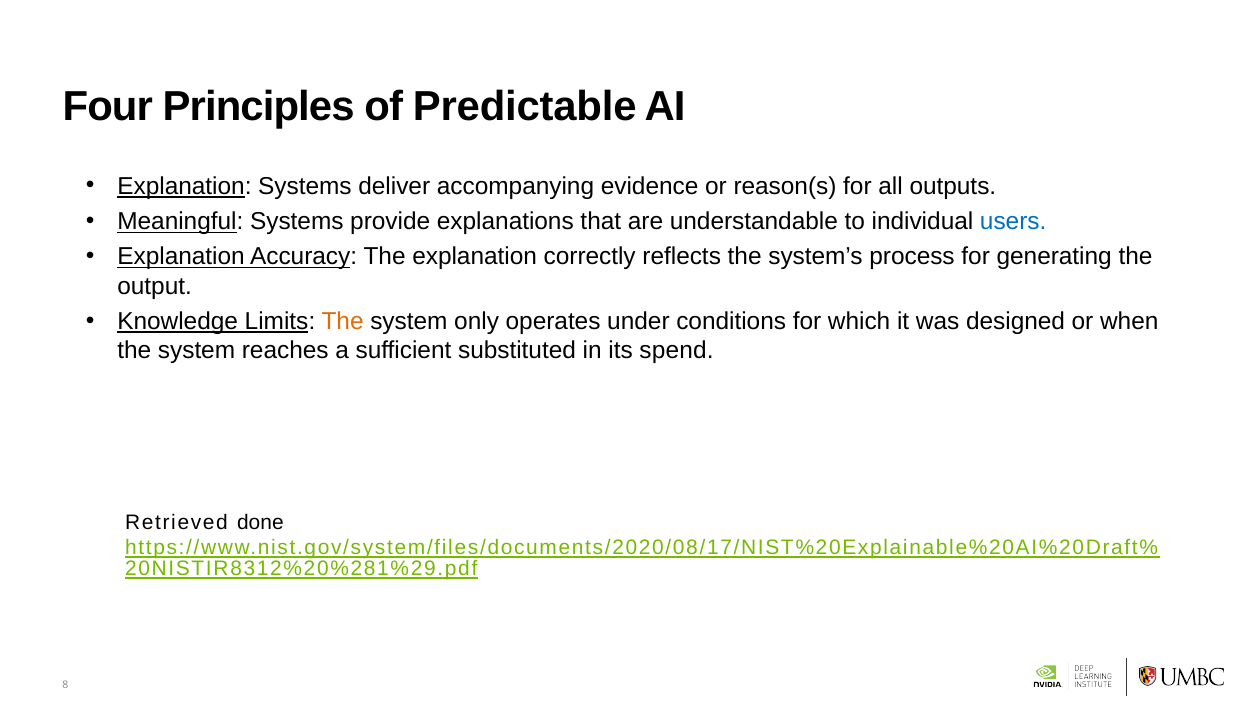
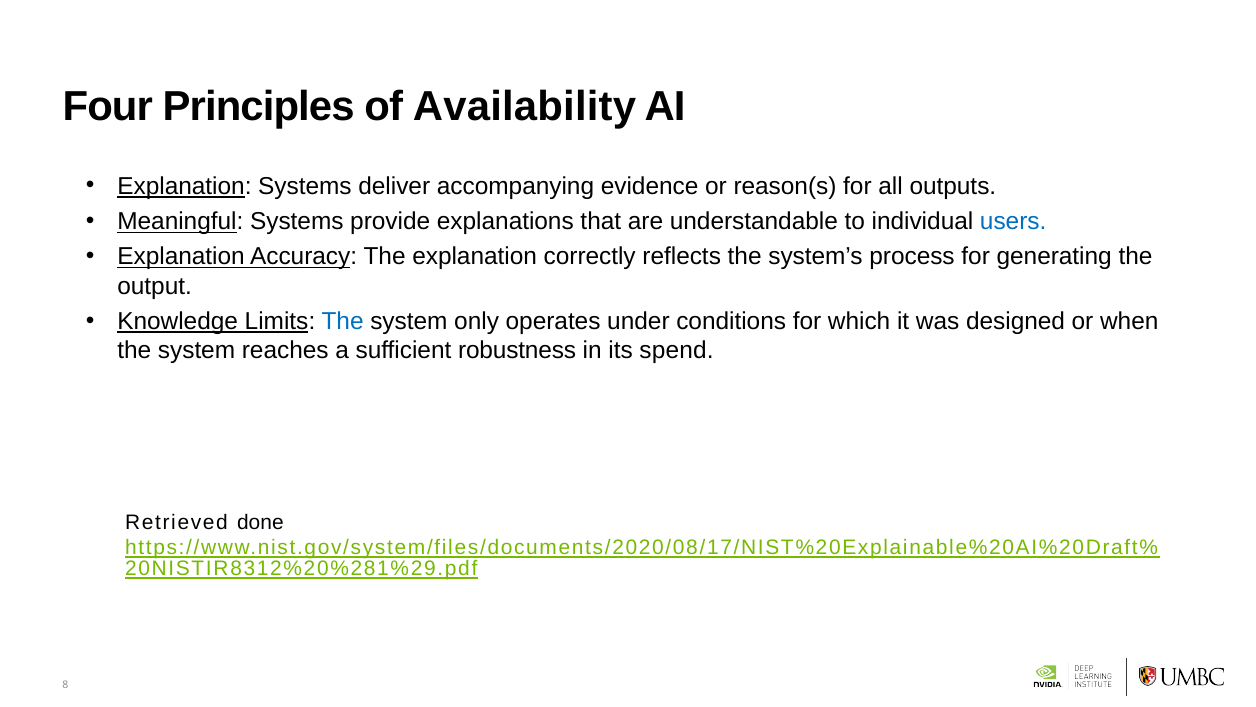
Predictable: Predictable -> Availability
The at (343, 321) colour: orange -> blue
substituted: substituted -> robustness
